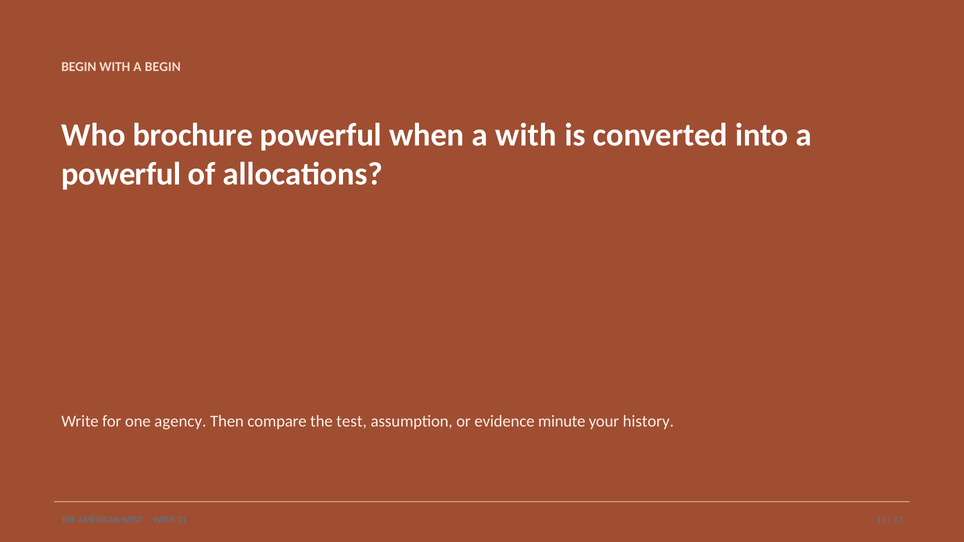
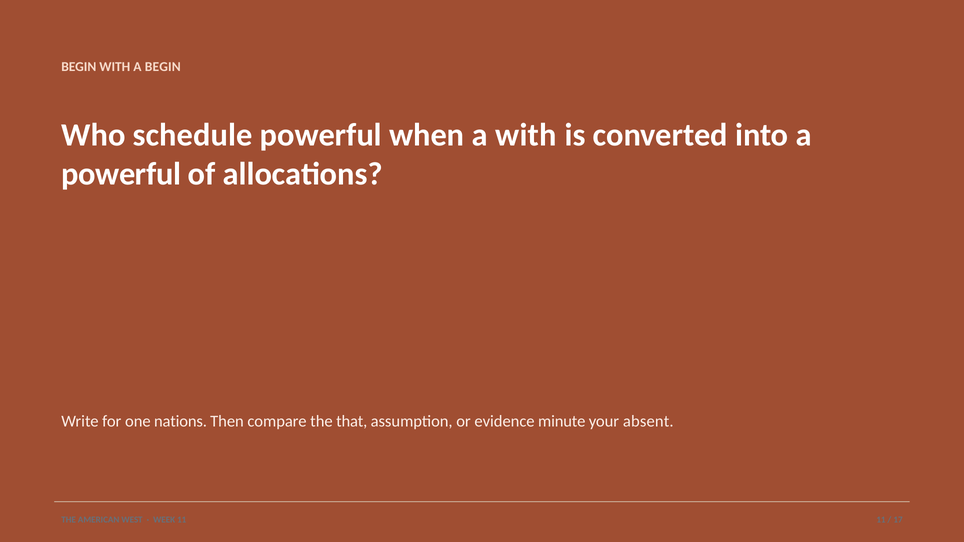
brochure: brochure -> schedule
agency: agency -> nations
test: test -> that
history: history -> absent
